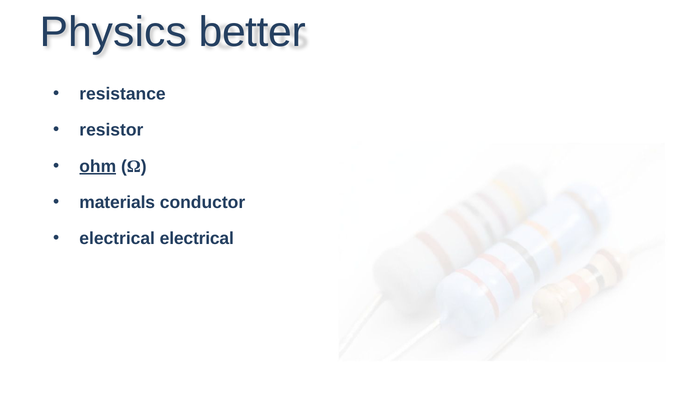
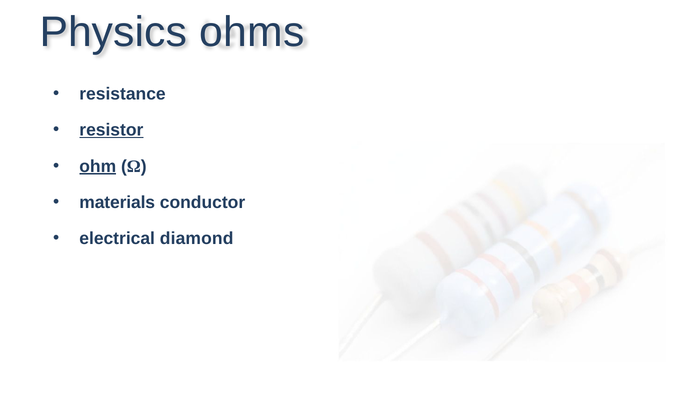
better: better -> ohms
resistor underline: none -> present
electrical electrical: electrical -> diamond
